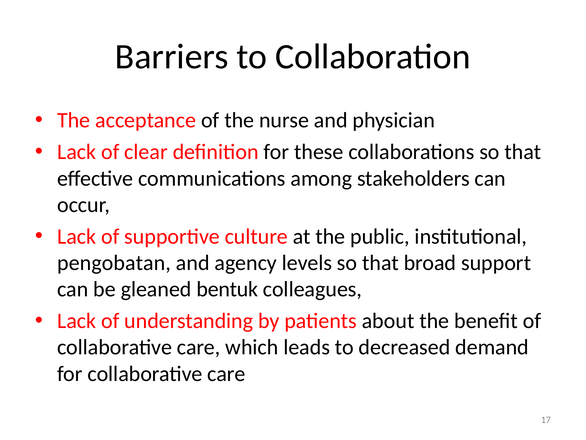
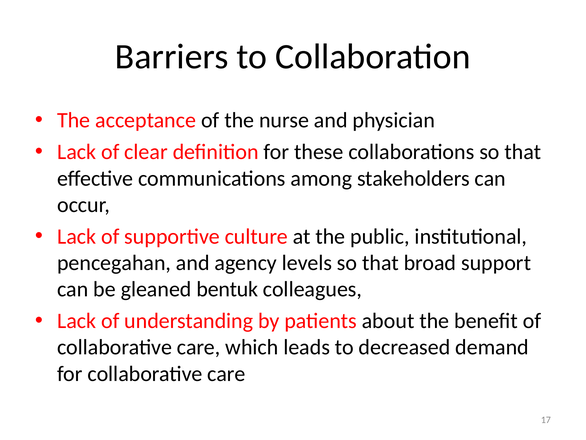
pengobatan: pengobatan -> pencegahan
